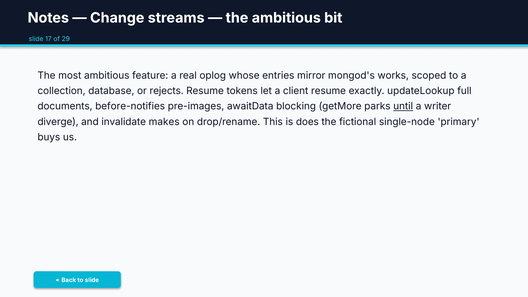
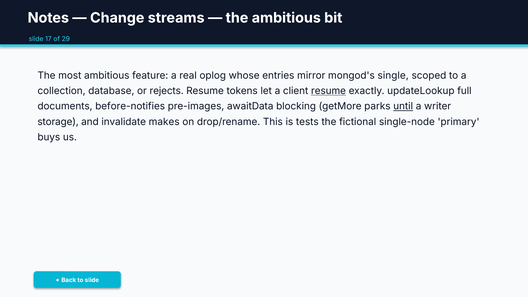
works: works -> single
resume at (328, 91) underline: none -> present
diverge: diverge -> storage
does: does -> tests
